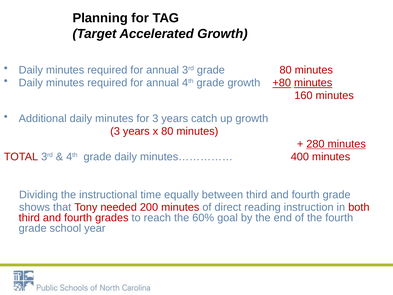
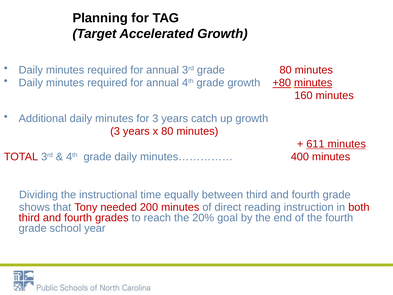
280: 280 -> 611
60%: 60% -> 20%
